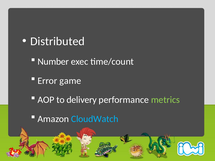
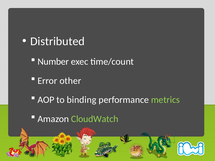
game: game -> other
delivery: delivery -> binding
CloudWatch colour: light blue -> light green
